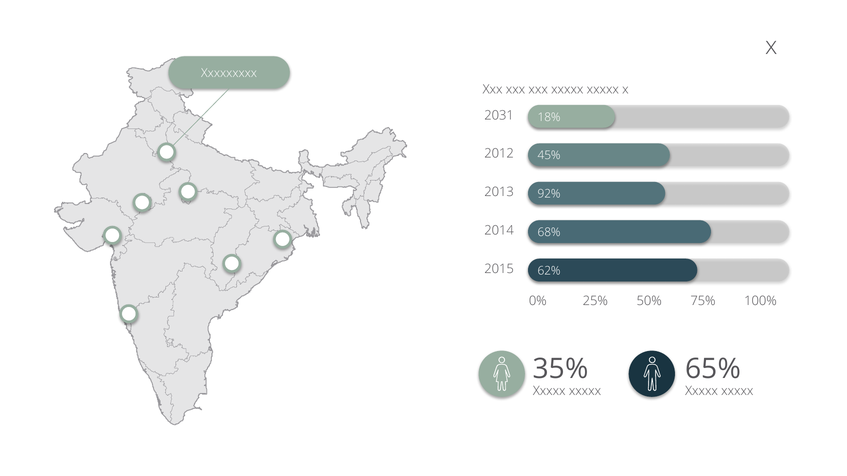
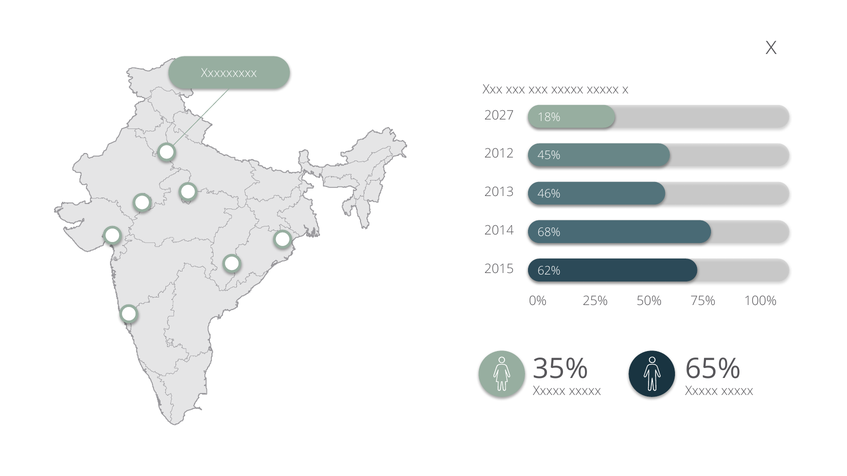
2031: 2031 -> 2027
92%: 92% -> 46%
